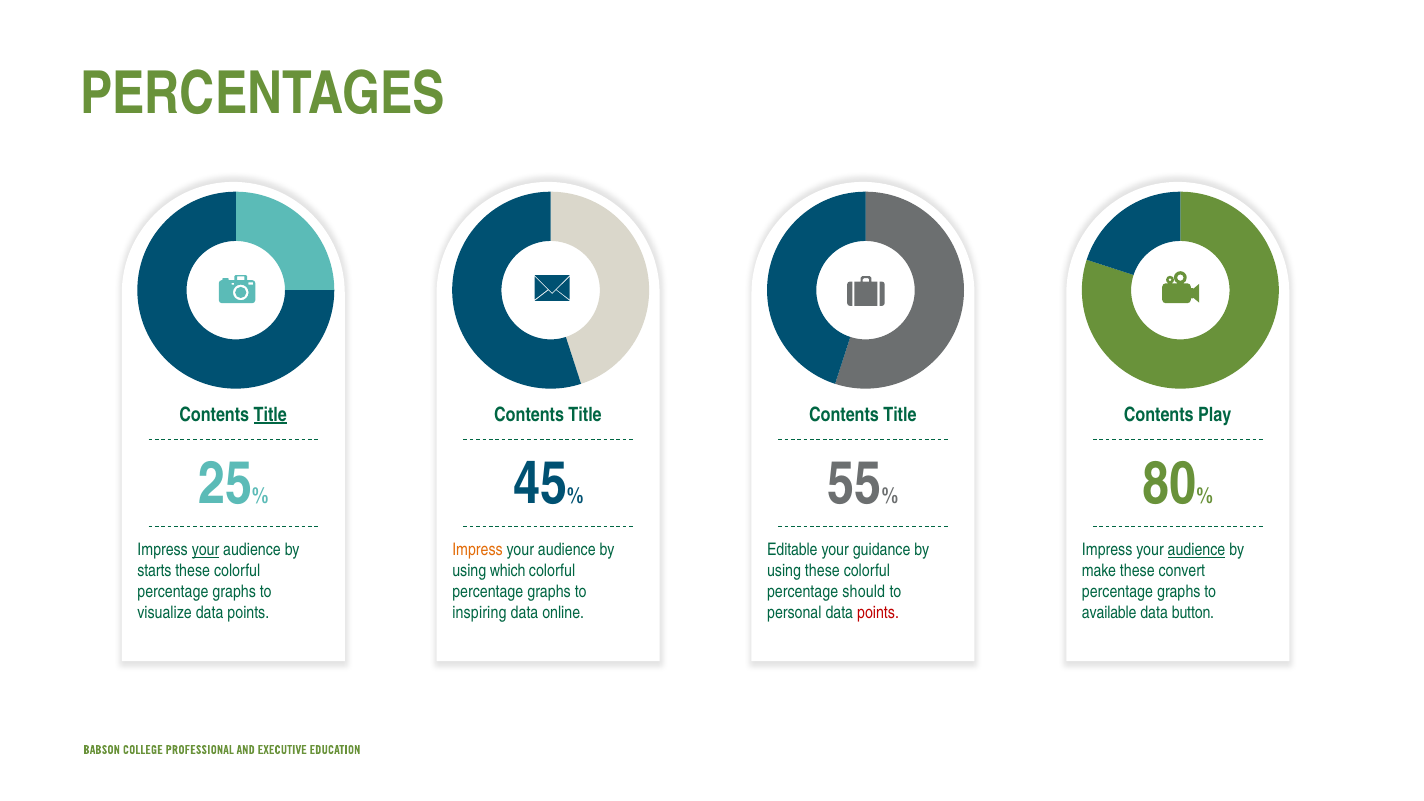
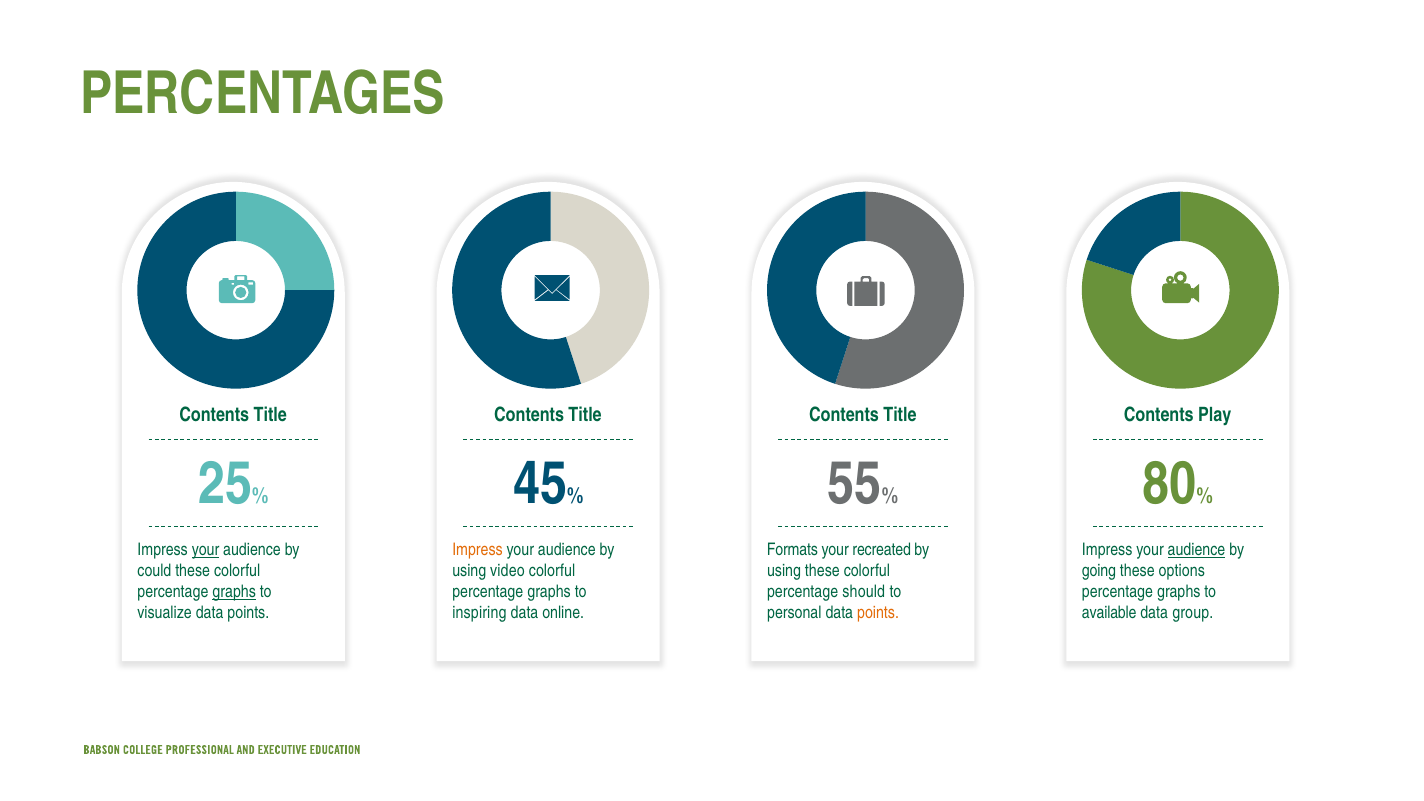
Title at (270, 415) underline: present -> none
Editable: Editable -> Formats
guidance: guidance -> recreated
starts: starts -> could
which: which -> video
make: make -> going
convert: convert -> options
graphs at (234, 592) underline: none -> present
points at (878, 613) colour: red -> orange
button: button -> group
